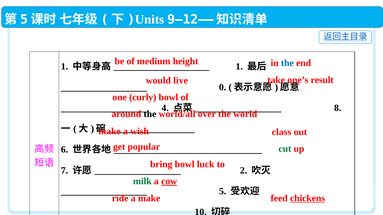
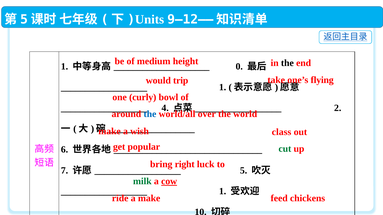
the at (287, 63) colour: blue -> black
1 at (239, 67): 1 -> 0
live: live -> trip
result: result -> flying
0 at (223, 87): 0 -> 1
8: 8 -> 2
the at (150, 114) colour: black -> blue
bowl at (185, 165): bowl -> right
2: 2 -> 5
5 at (223, 192): 5 -> 1
chickens underline: present -> none
